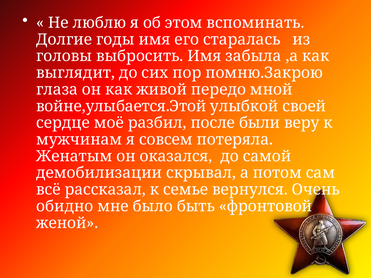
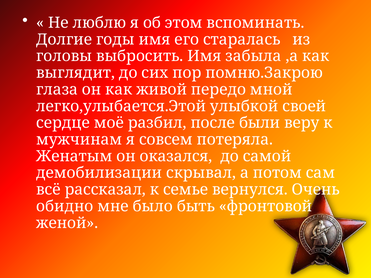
войне,улыбается.Этой: войне,улыбается.Этой -> легко,улыбается.Этой
